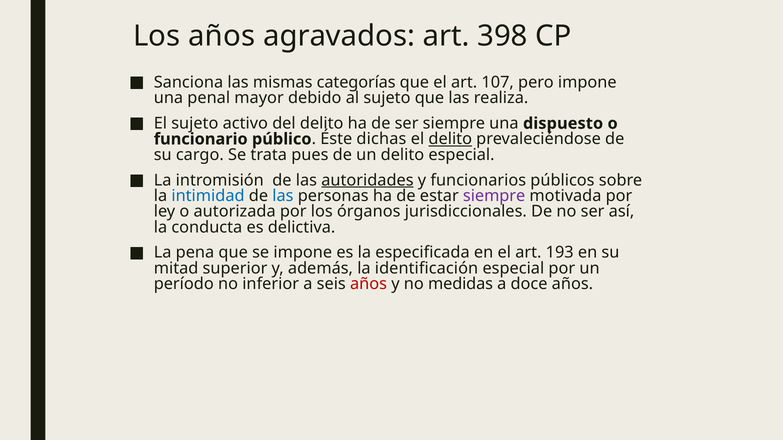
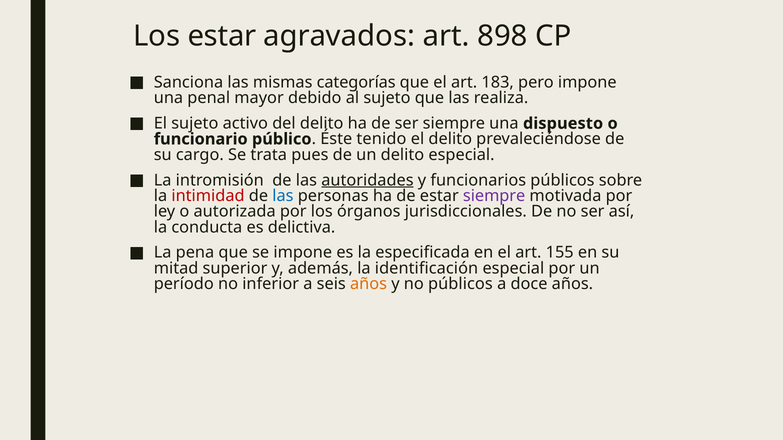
Los años: años -> estar
398: 398 -> 898
107: 107 -> 183
dichas: dichas -> tenido
delito at (450, 139) underline: present -> none
intimidad colour: blue -> red
193: 193 -> 155
años at (369, 284) colour: red -> orange
no medidas: medidas -> públicos
